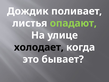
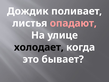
опадают colour: light green -> pink
